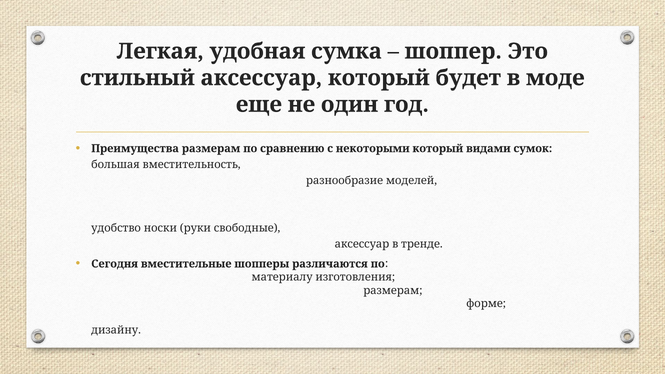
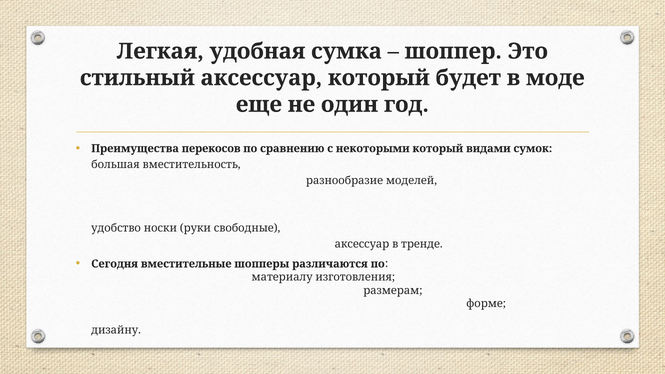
Преимущества размерам: размерам -> перекосов
